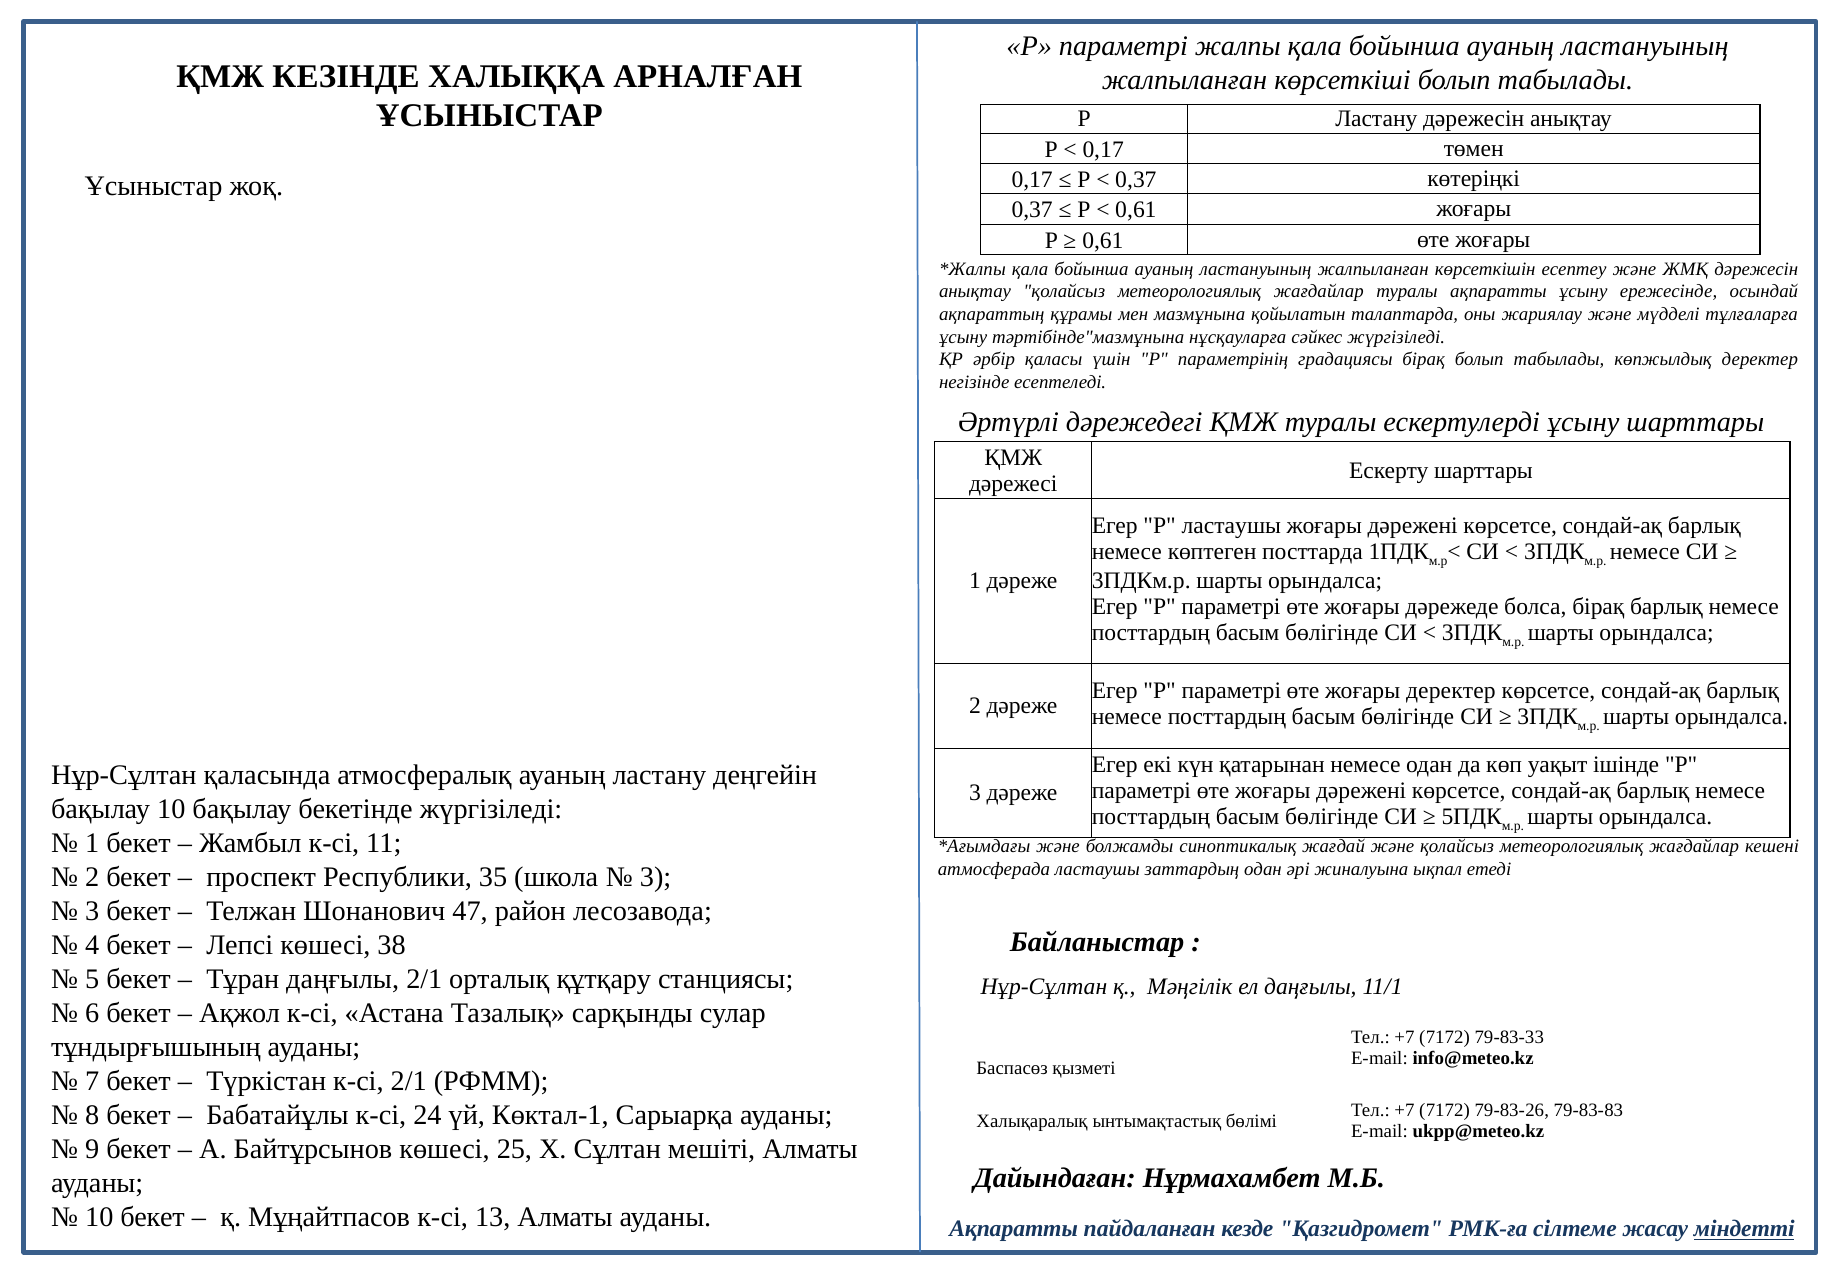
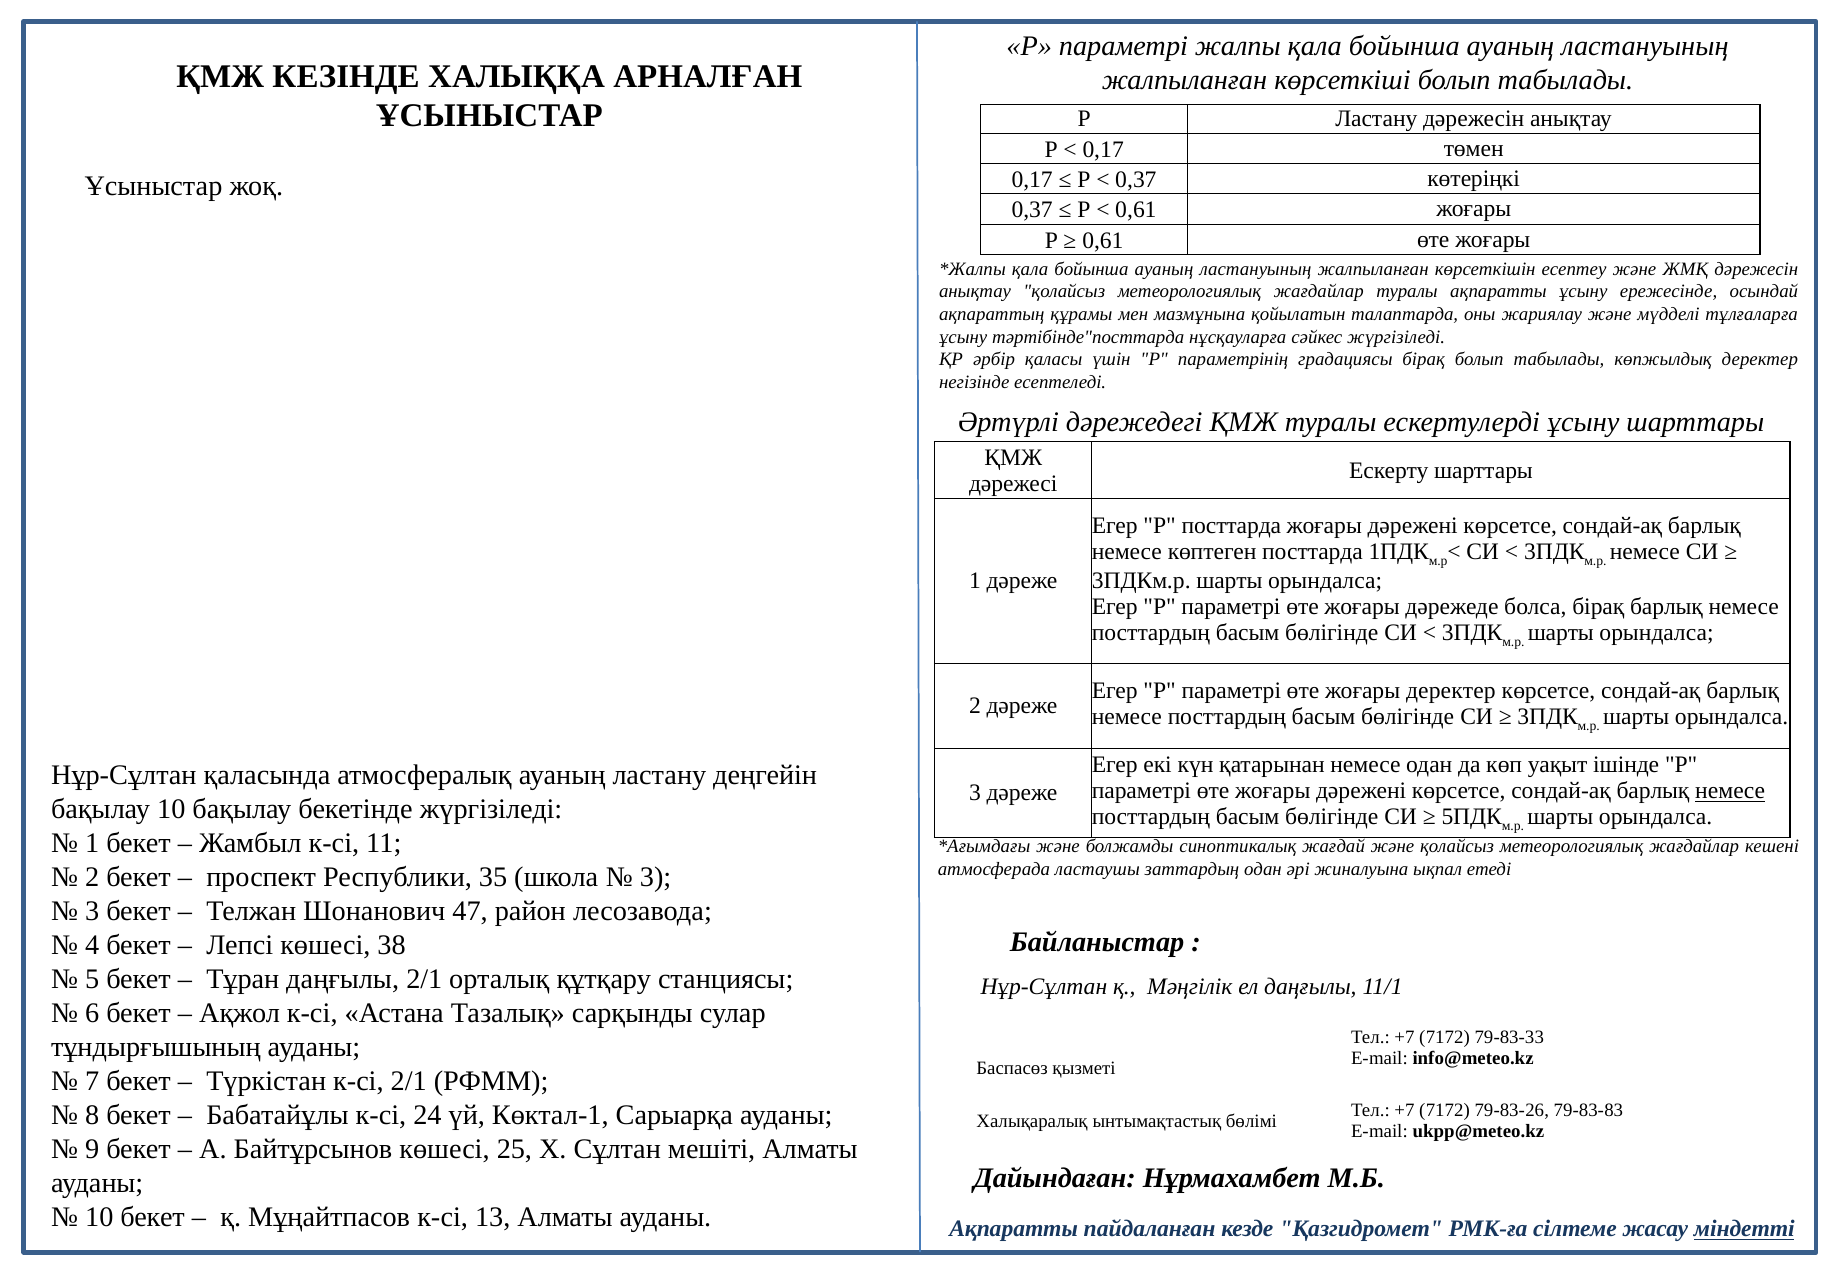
тәртібінде"мазмұнына: тәртібінде"мазмұнына -> тәртібінде"посттарда
Р ластаушы: ластаушы -> посттарда
немесе at (1730, 791) underline: none -> present
